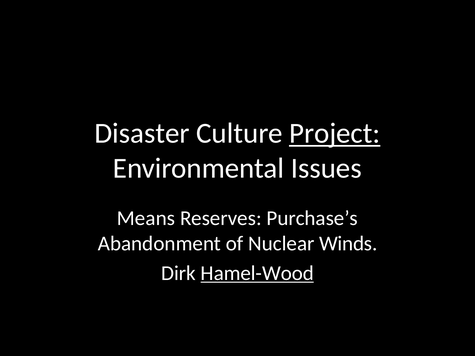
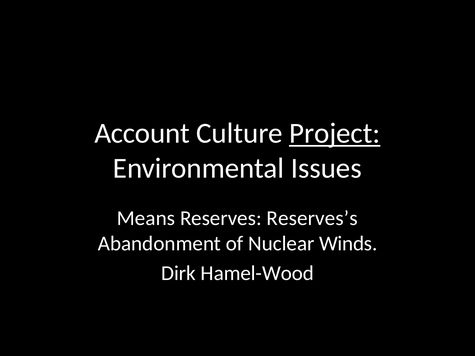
Disaster: Disaster -> Account
Purchase’s: Purchase’s -> Reserves’s
Hamel-Wood underline: present -> none
